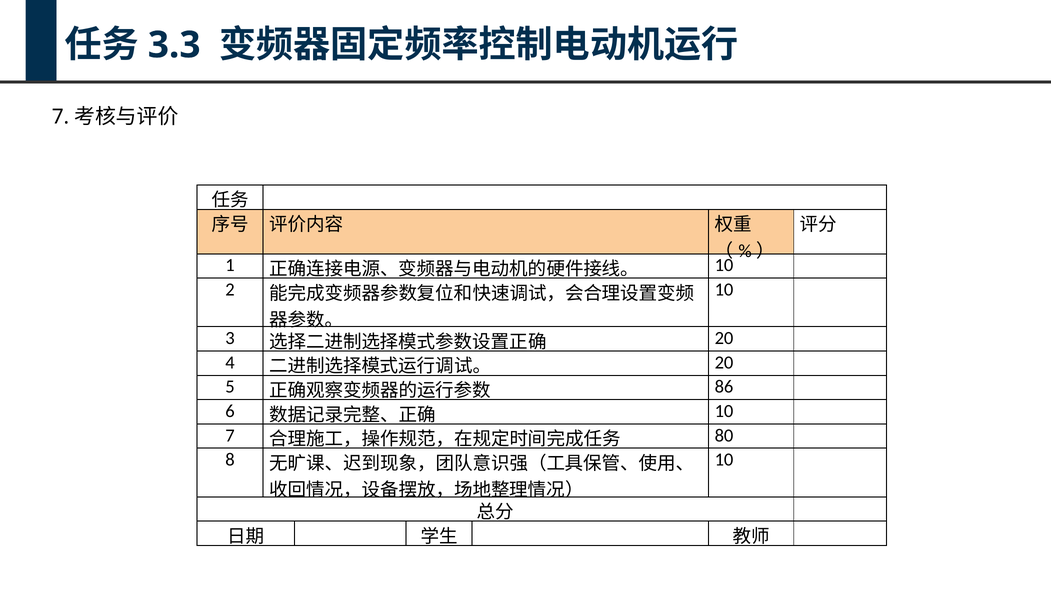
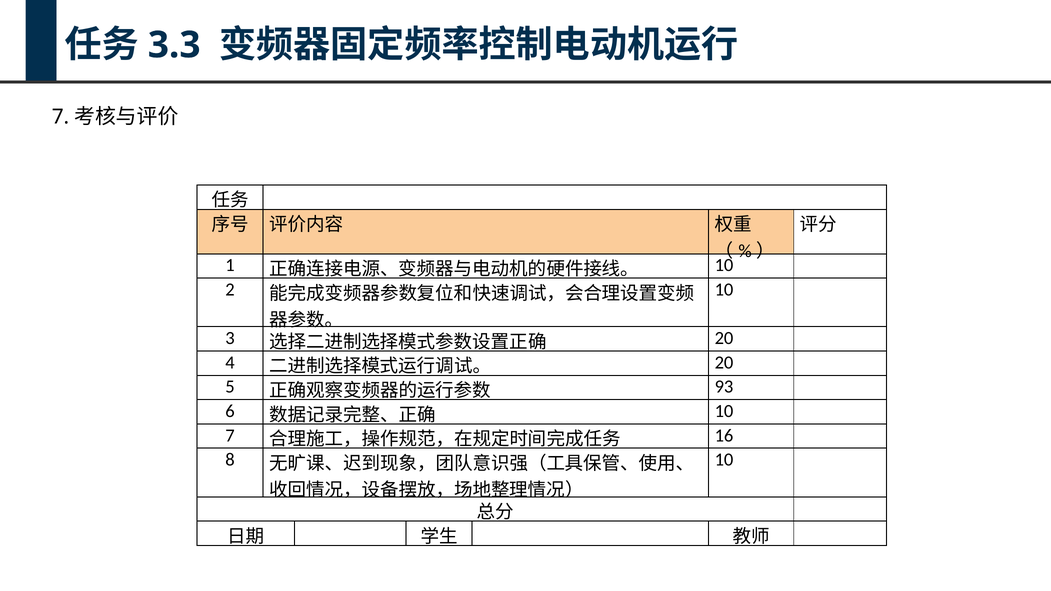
86: 86 -> 93
80: 80 -> 16
